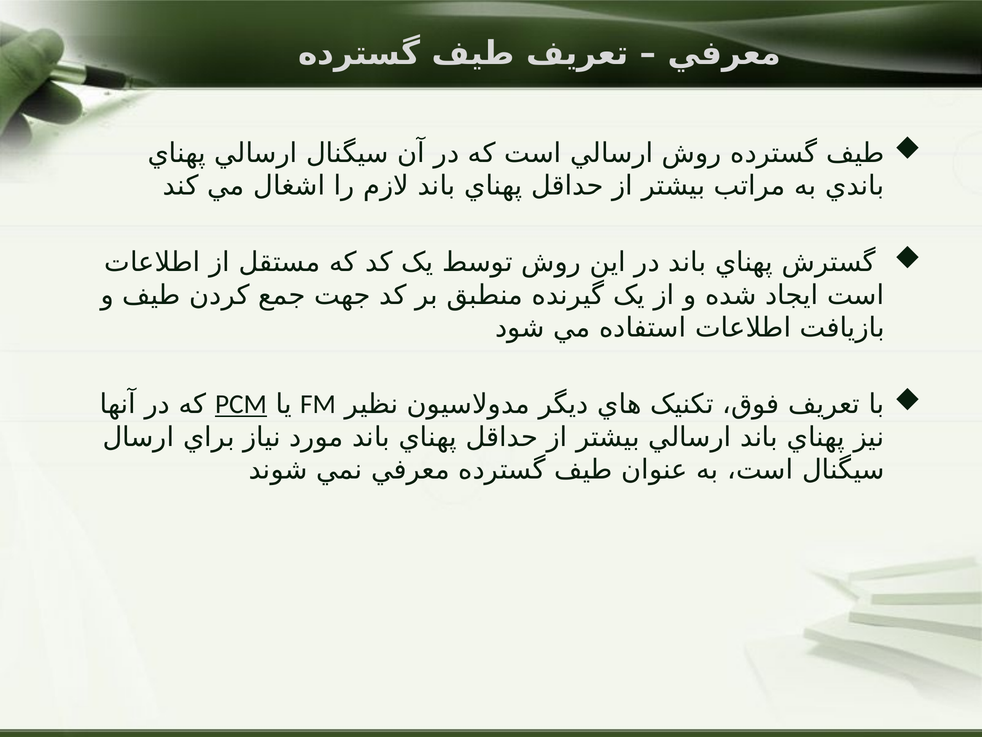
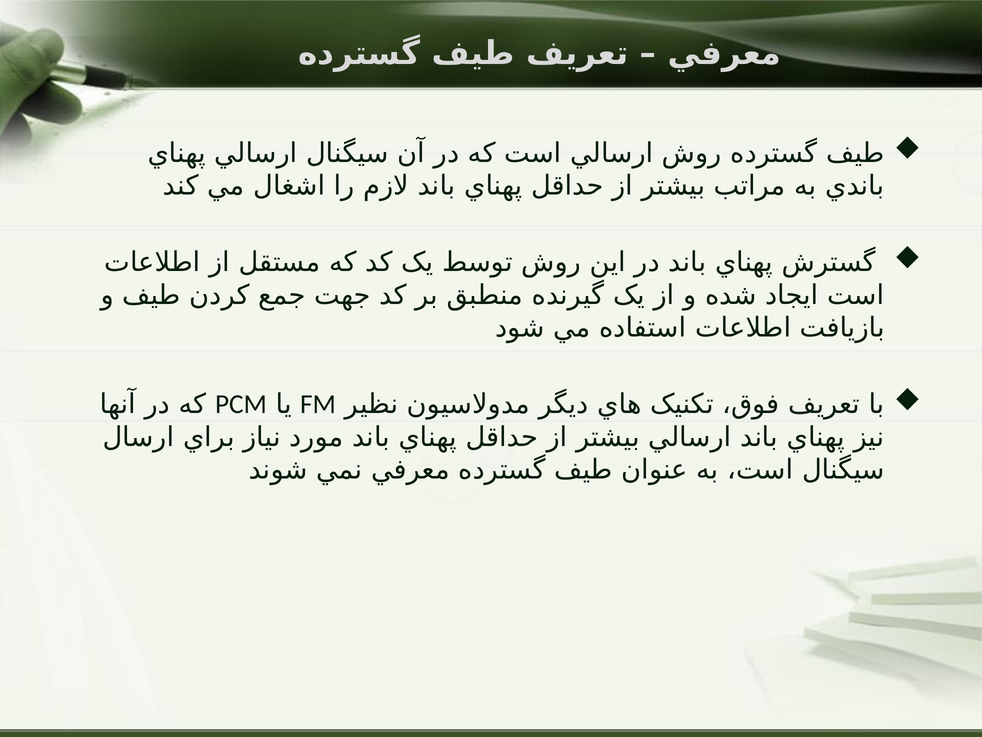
PCM underline: present -> none
